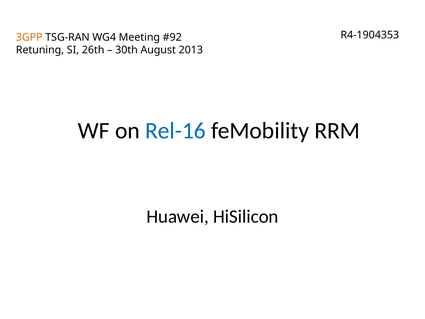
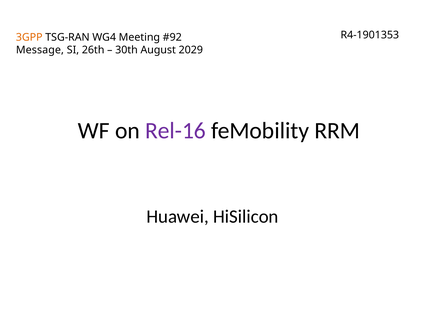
R4-1904353: R4-1904353 -> R4-1901353
Retuning: Retuning -> Message
2013: 2013 -> 2029
Rel-16 colour: blue -> purple
